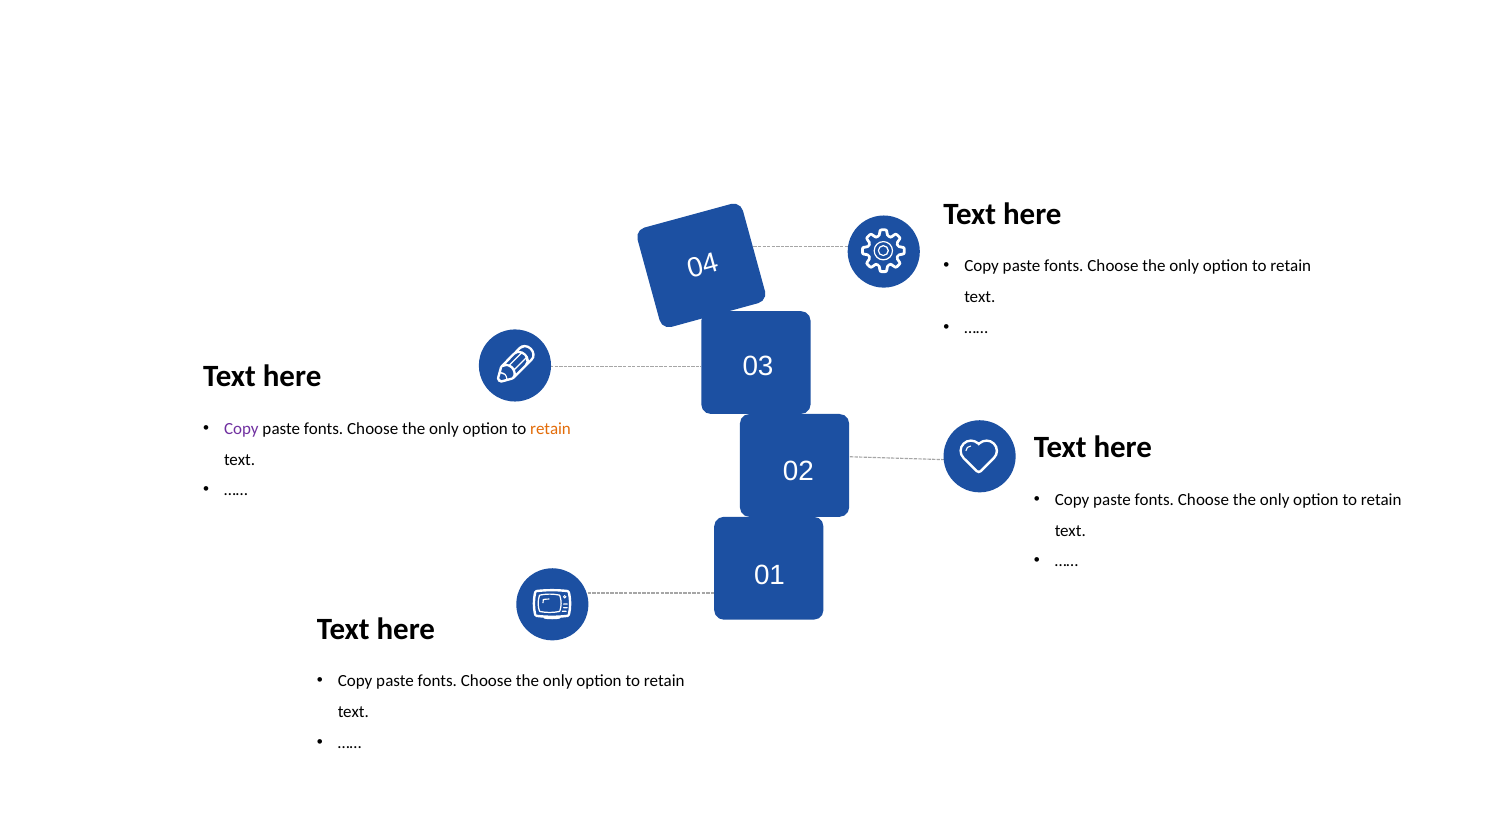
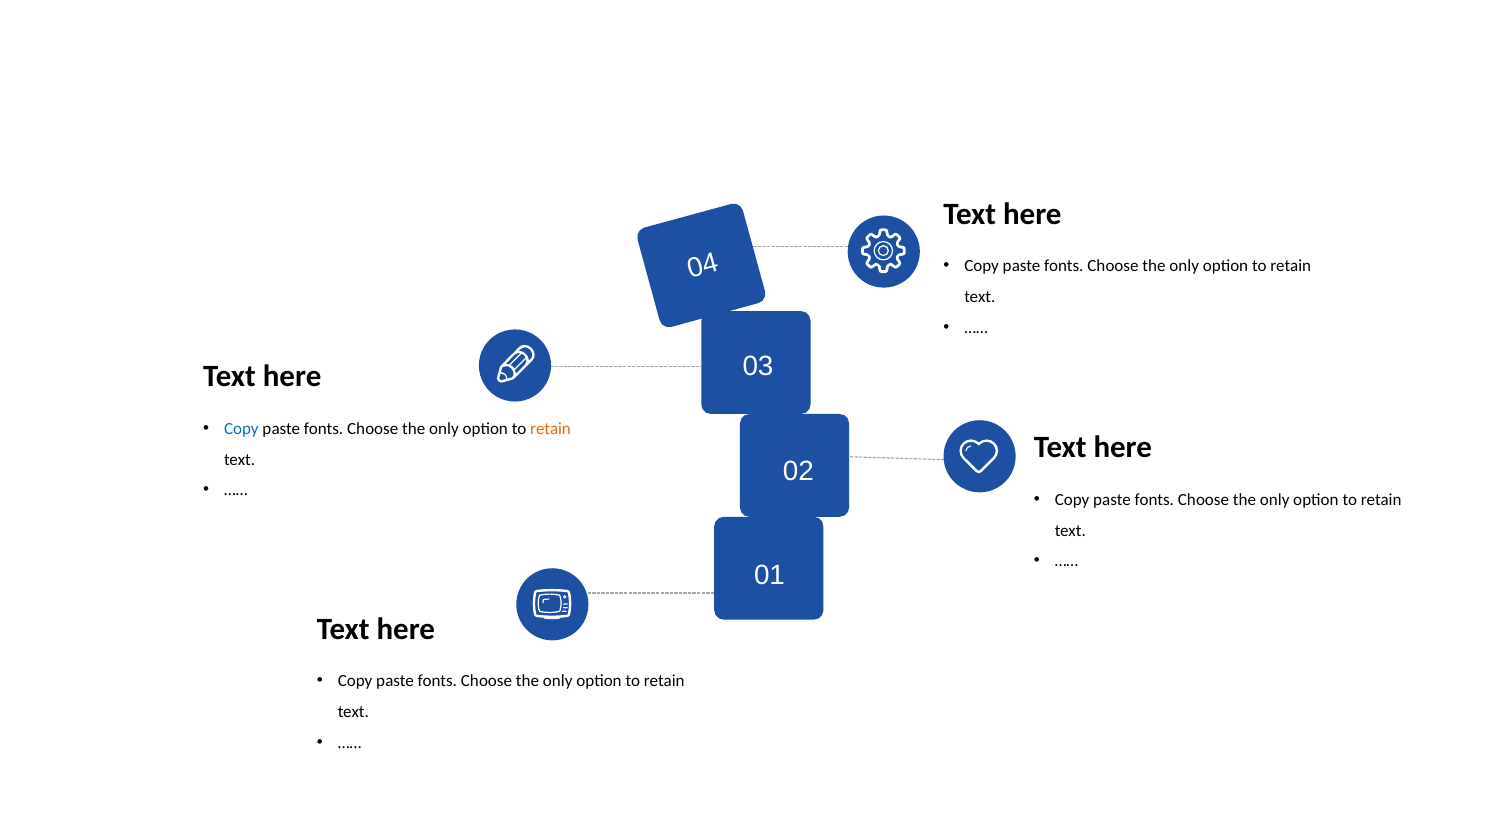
Copy at (241, 429) colour: purple -> blue
